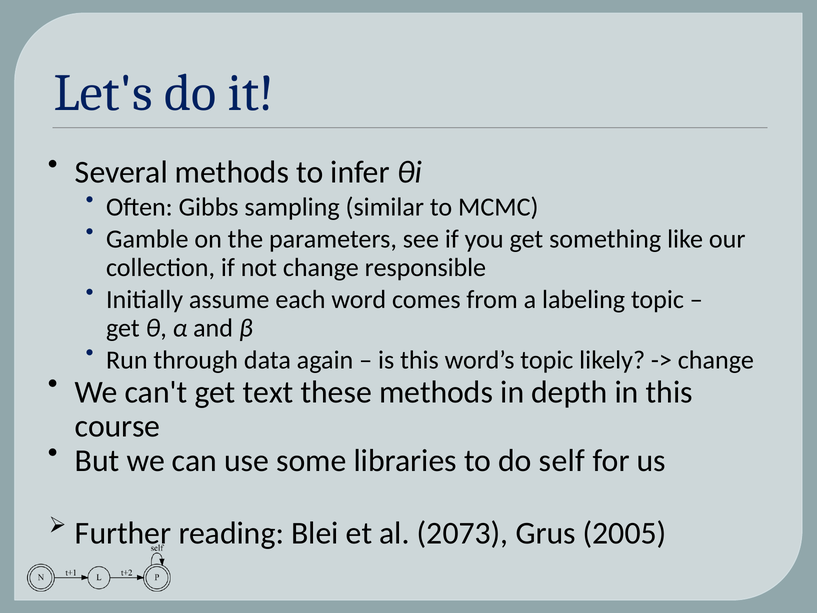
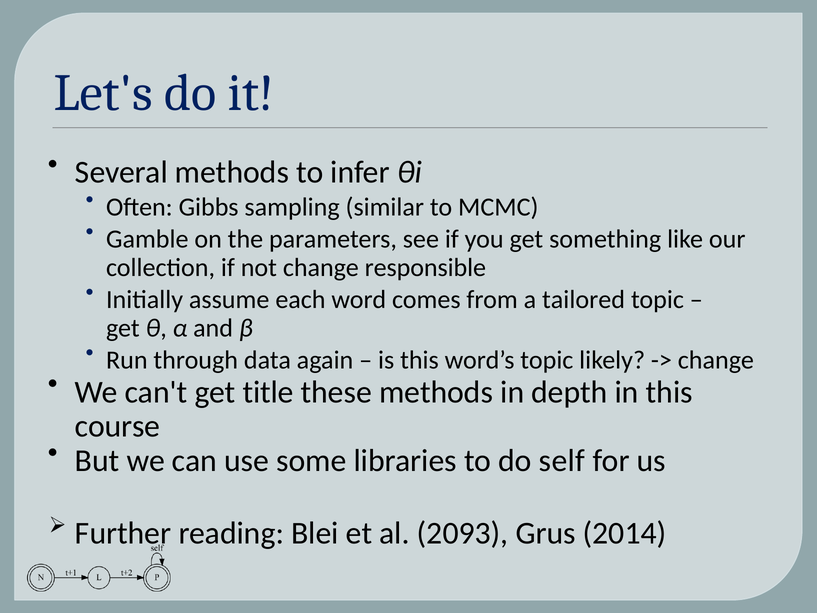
labeling: labeling -> tailored
text: text -> title
2073: 2073 -> 2093
2005: 2005 -> 2014
